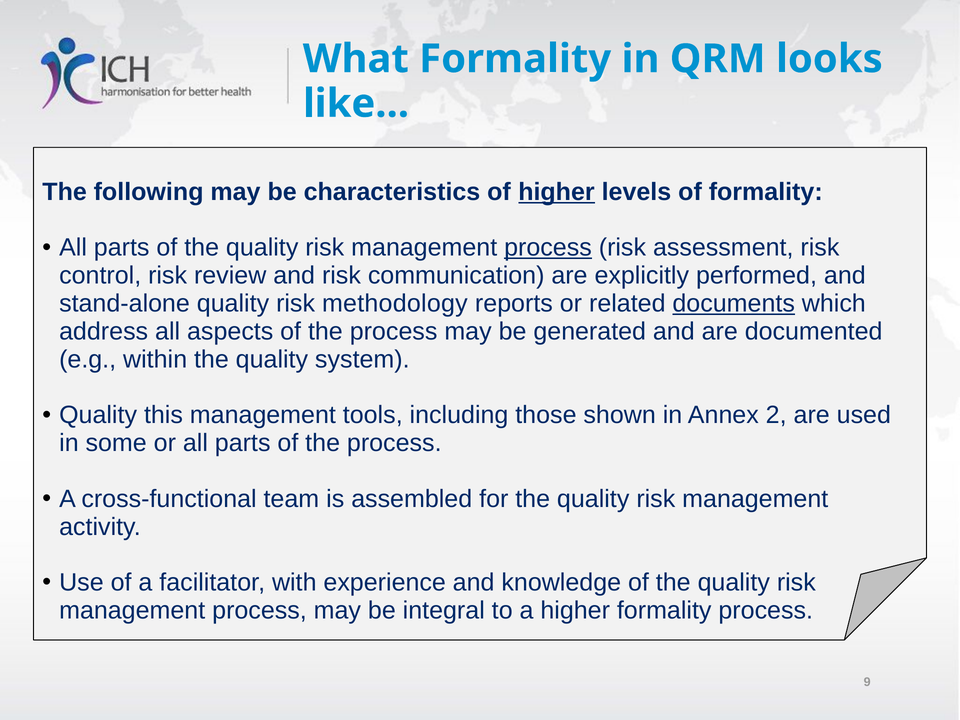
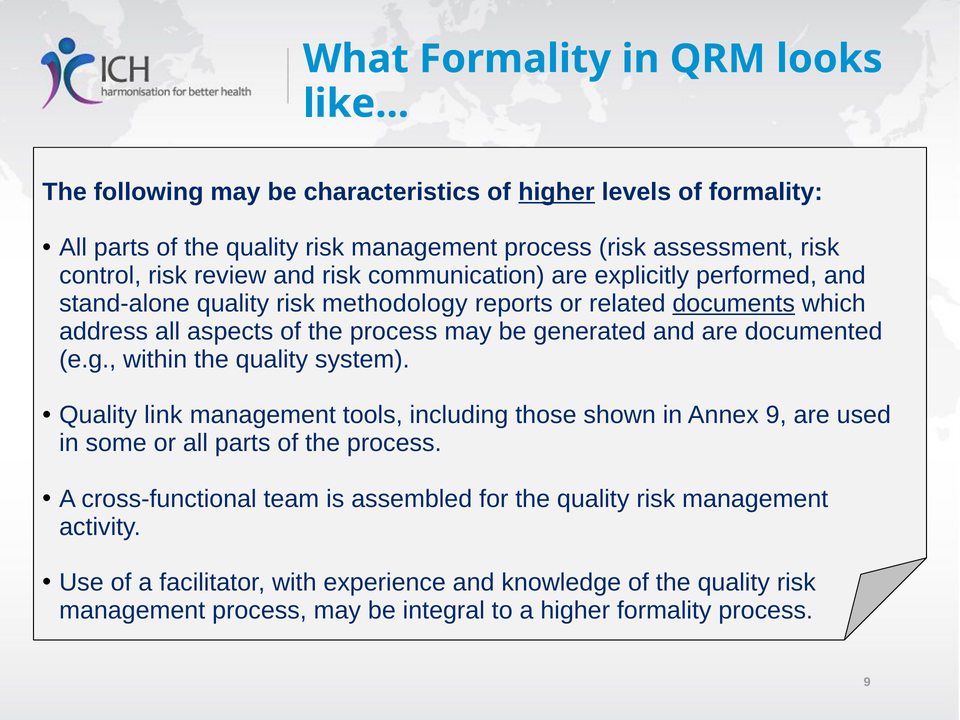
process at (548, 248) underline: present -> none
this: this -> link
Annex 2: 2 -> 9
